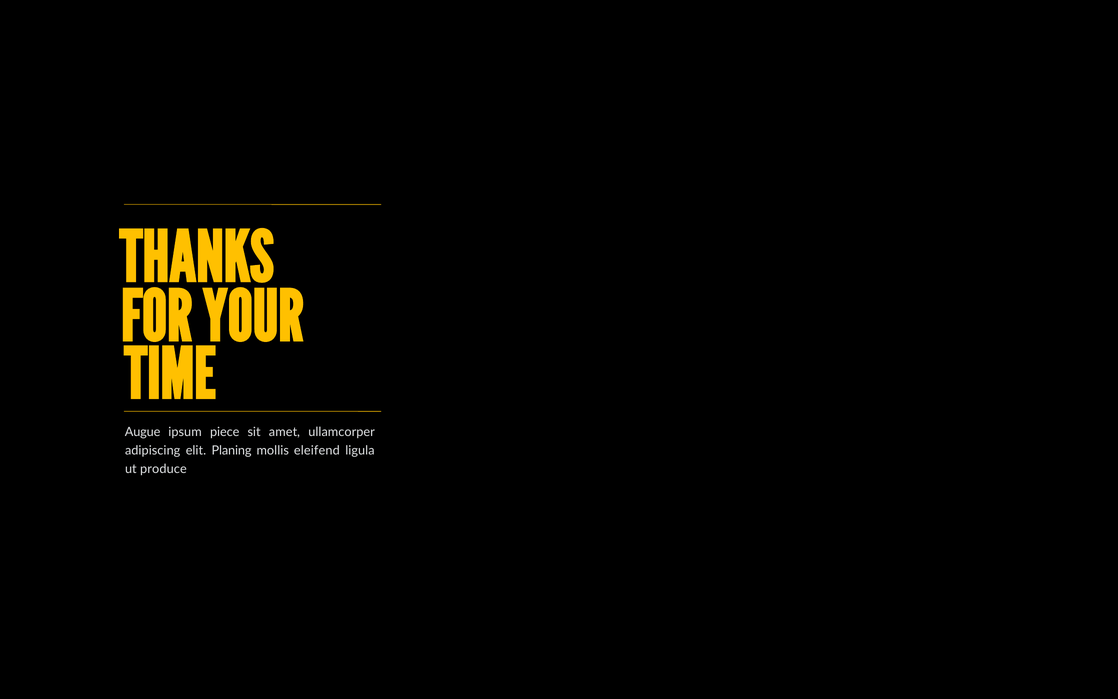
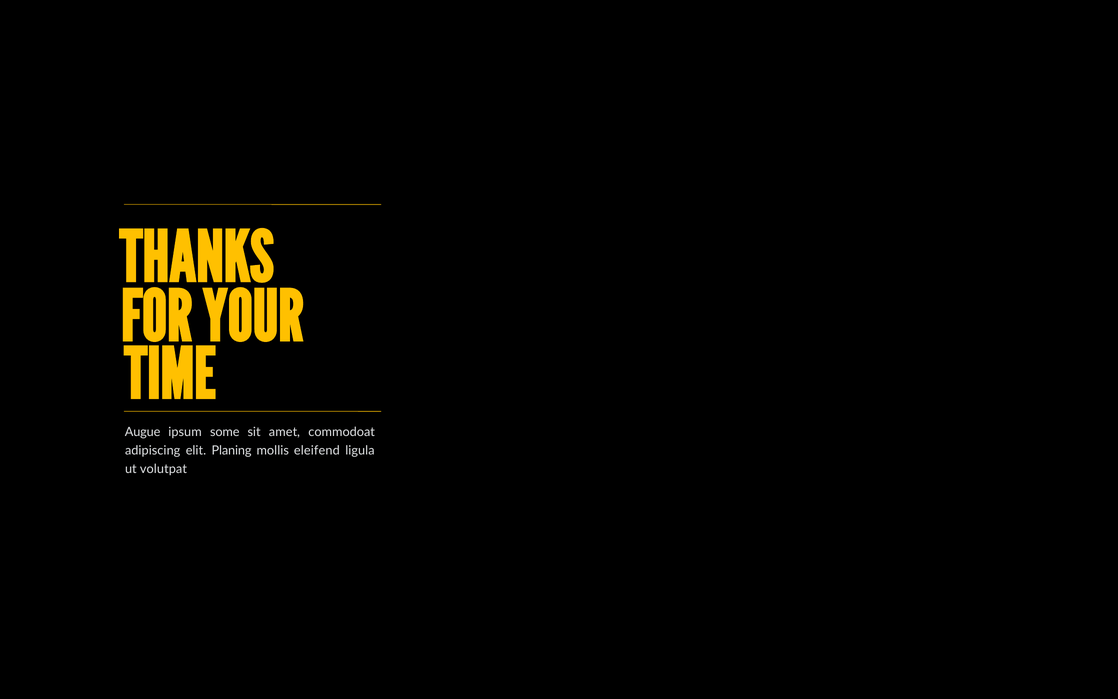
piece: piece -> some
ullamcorper: ullamcorper -> commodoat
produce: produce -> volutpat
